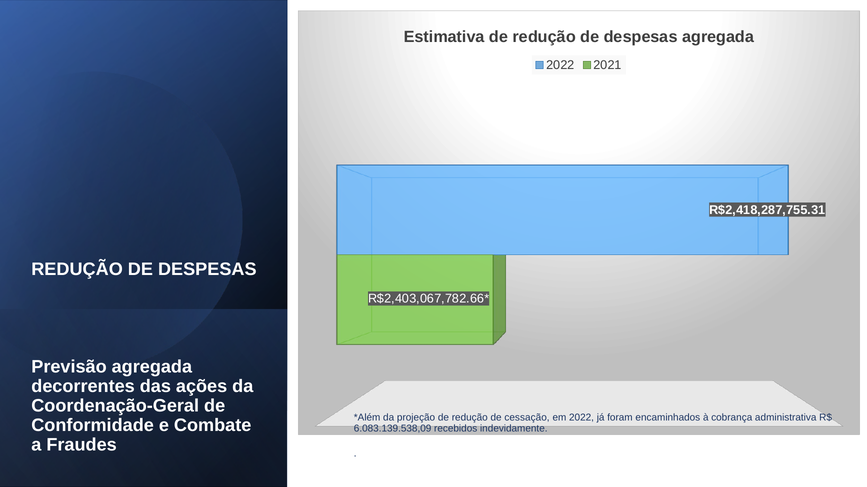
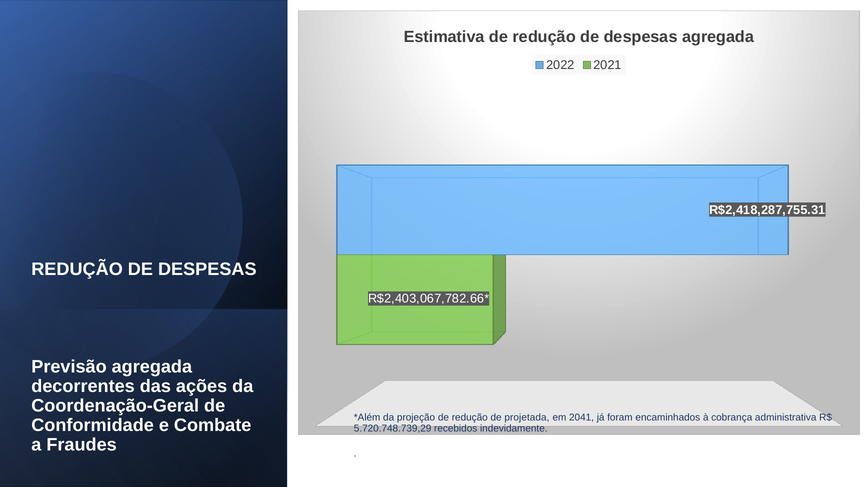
cessação: cessação -> projetada
em 2022: 2022 -> 2041
6.083.139.538,09: 6.083.139.538,09 -> 5.720.748.739,29
